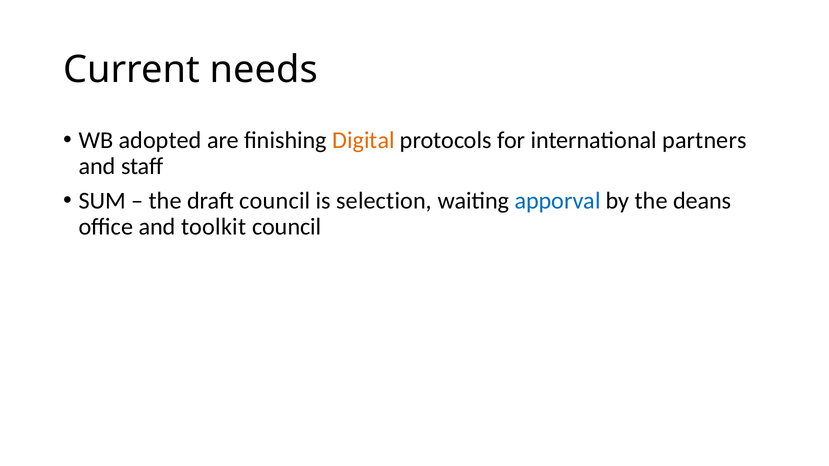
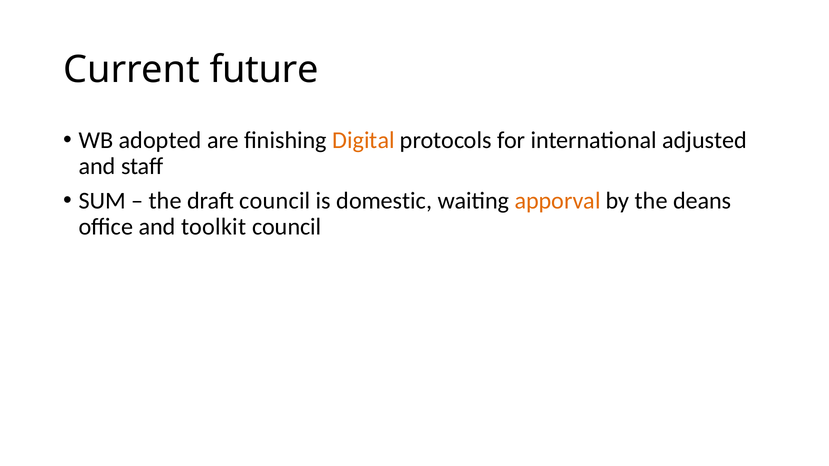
needs: needs -> future
partners: partners -> adjusted
selection: selection -> domestic
apporval colour: blue -> orange
